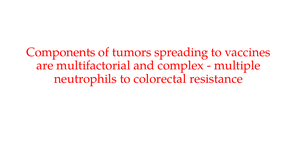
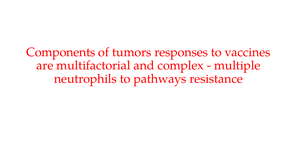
spreading: spreading -> responses
colorectal: colorectal -> pathways
